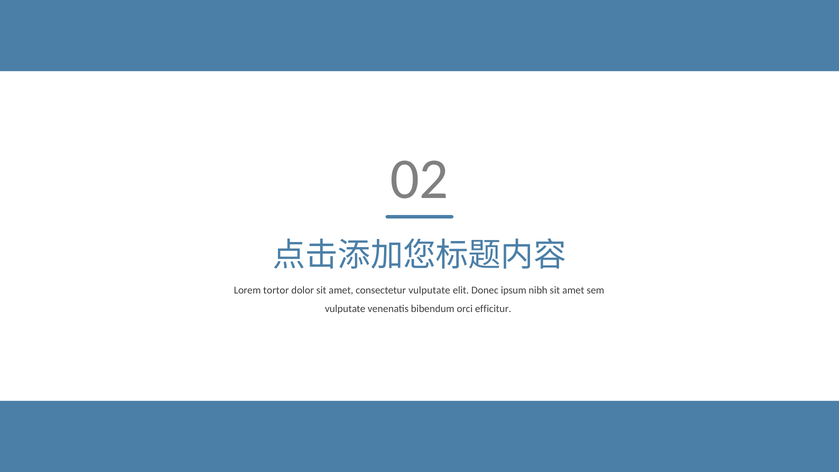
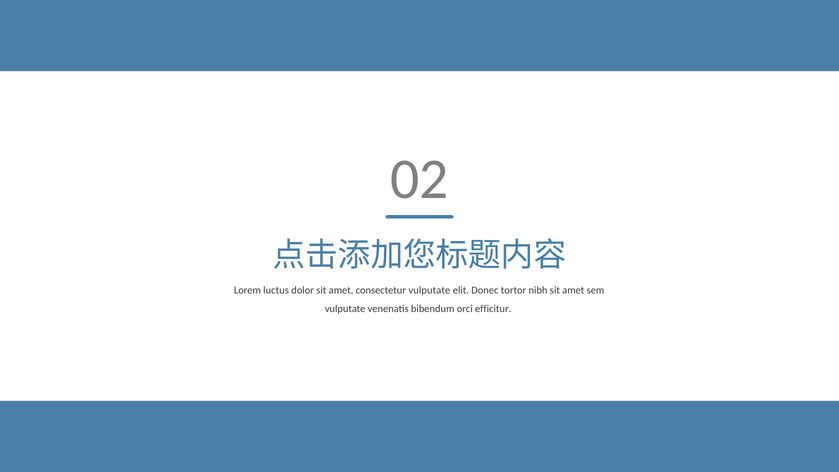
tortor: tortor -> luctus
ipsum: ipsum -> tortor
